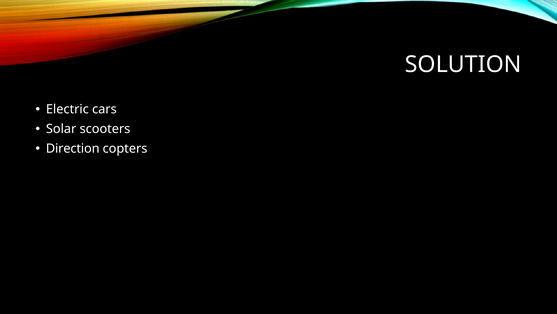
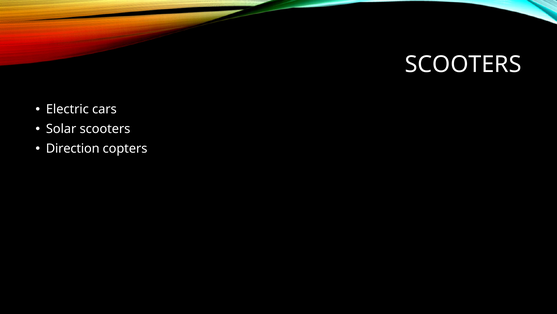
SOLUTION at (463, 64): SOLUTION -> SCOOTERS
